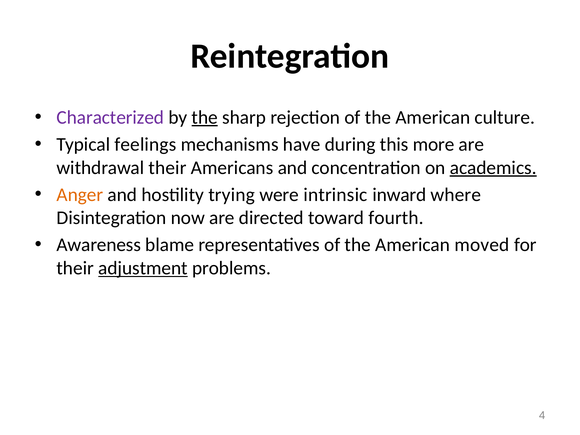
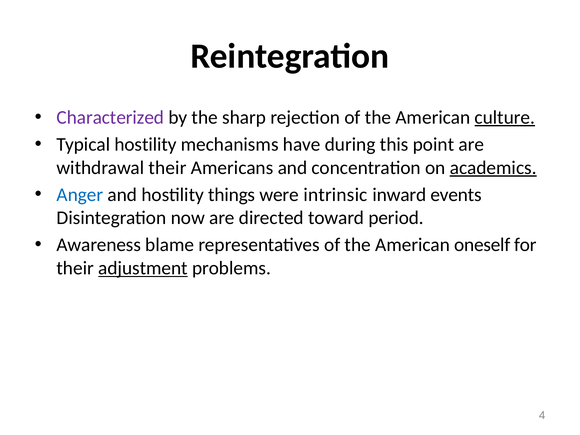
the at (205, 117) underline: present -> none
culture underline: none -> present
Typical feelings: feelings -> hostility
more: more -> point
Anger colour: orange -> blue
trying: trying -> things
where: where -> events
fourth: fourth -> period
moved: moved -> oneself
